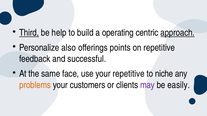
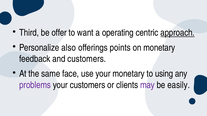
Third underline: present -> none
help: help -> offer
build: build -> want
on repetitive: repetitive -> monetary
and successful: successful -> customers
your repetitive: repetitive -> monetary
niche: niche -> using
problems colour: orange -> purple
